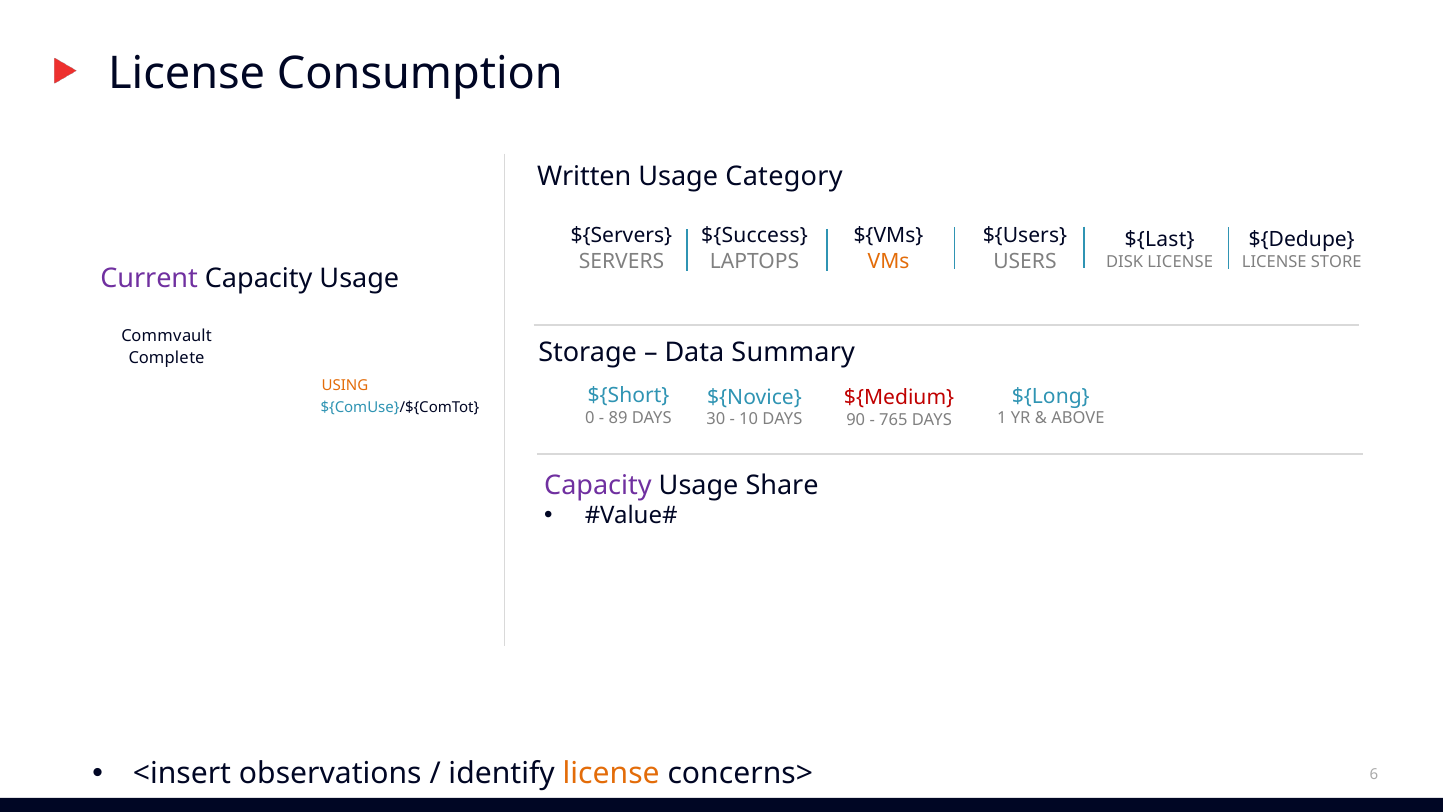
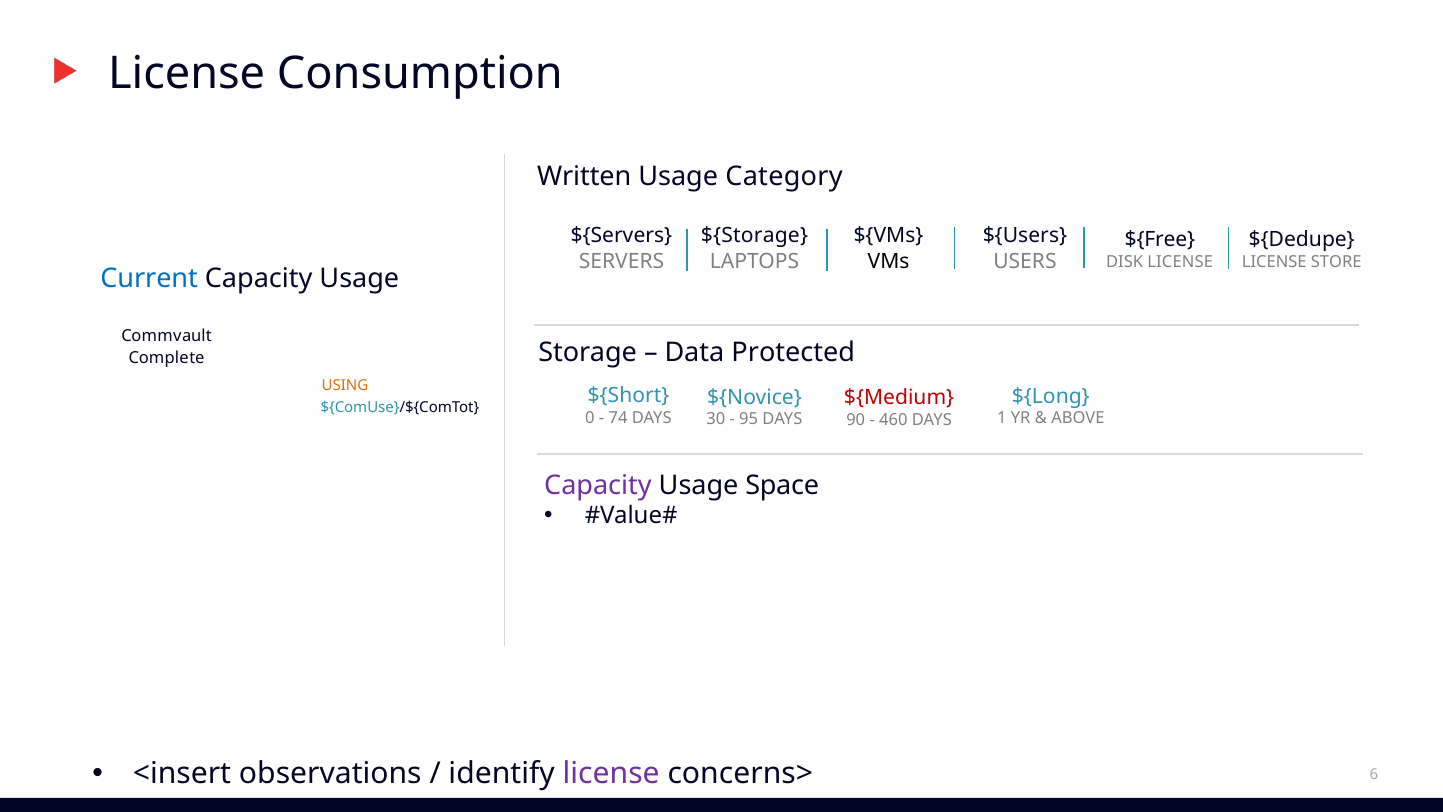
${Success: ${Success -> ${Storage
${Last: ${Last -> ${Free
VMs colour: orange -> black
Current colour: purple -> blue
Summary: Summary -> Protected
89: 89 -> 74
10: 10 -> 95
765: 765 -> 460
Share: Share -> Space
license at (611, 774) colour: orange -> purple
